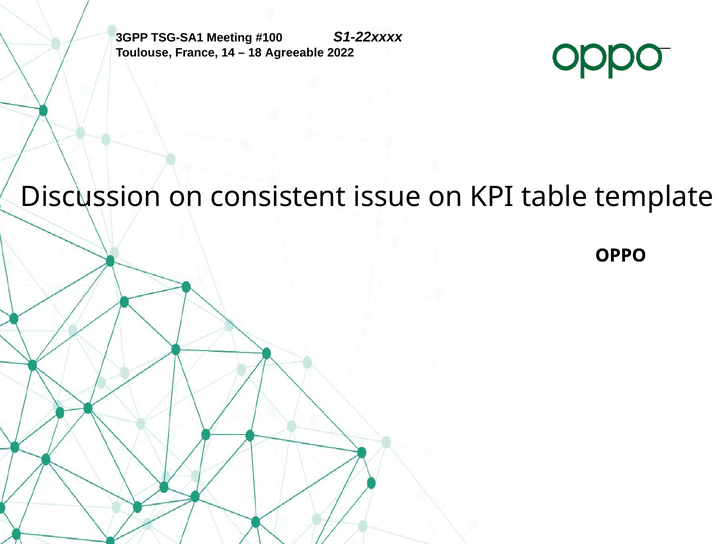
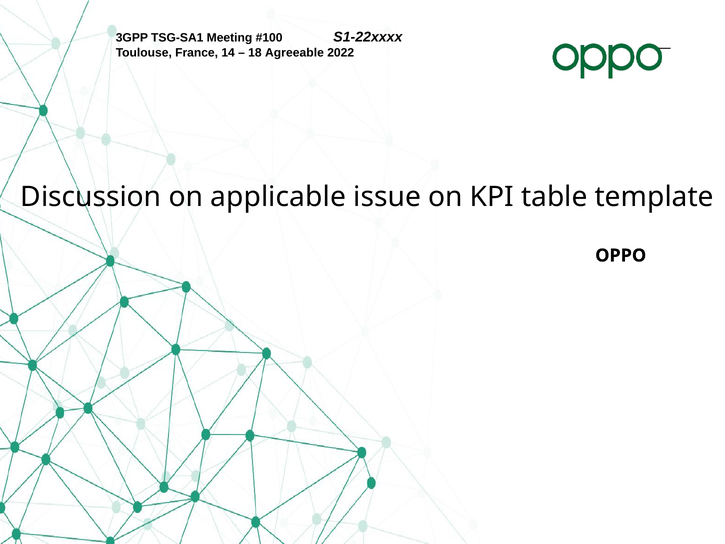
consistent: consistent -> applicable
